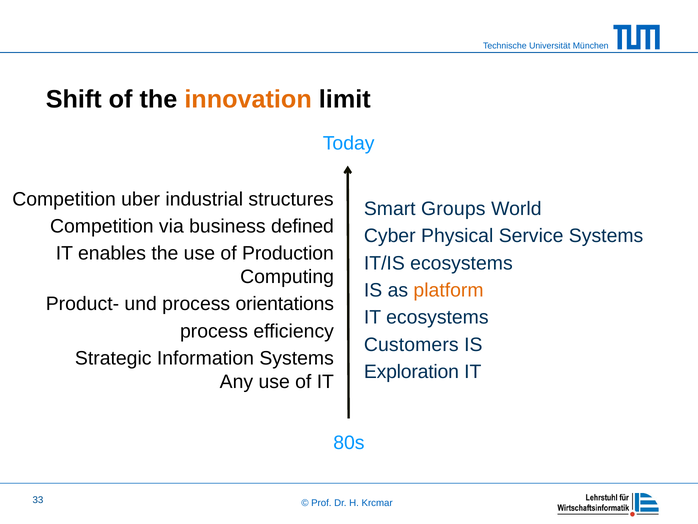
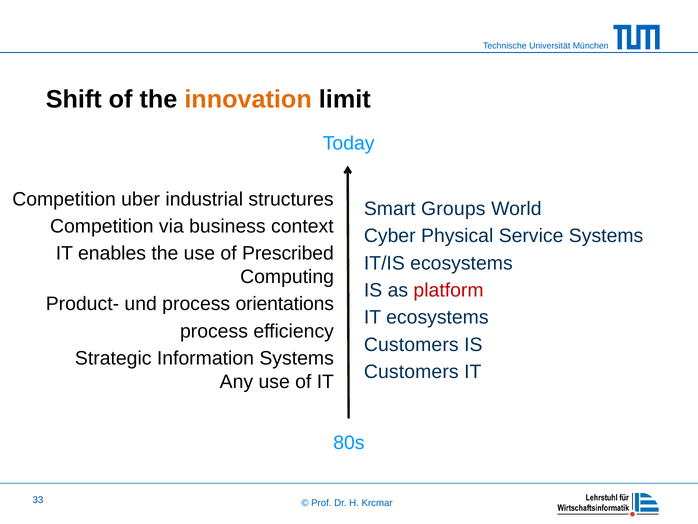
defined: defined -> context
Production: Production -> Prescribed
platform colour: orange -> red
Exploration at (411, 372): Exploration -> Customers
